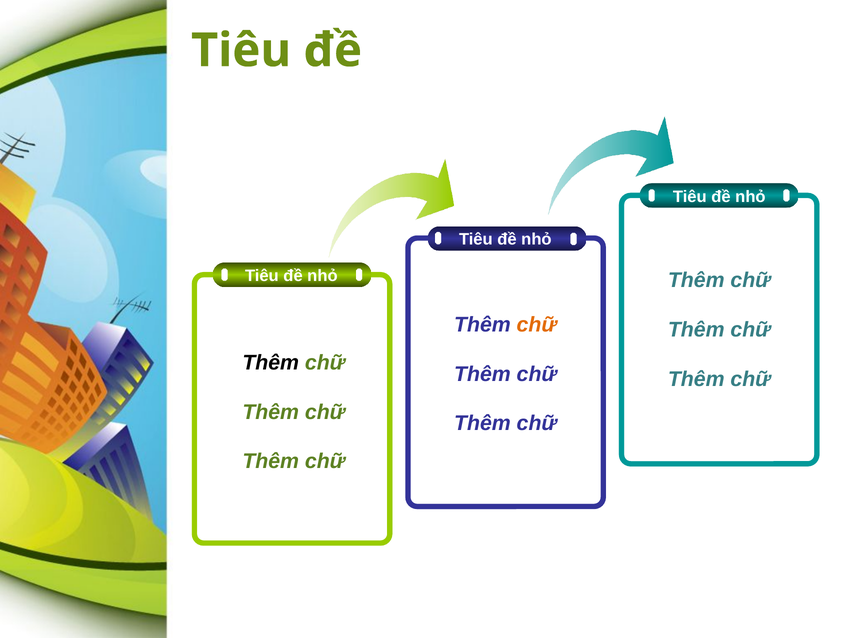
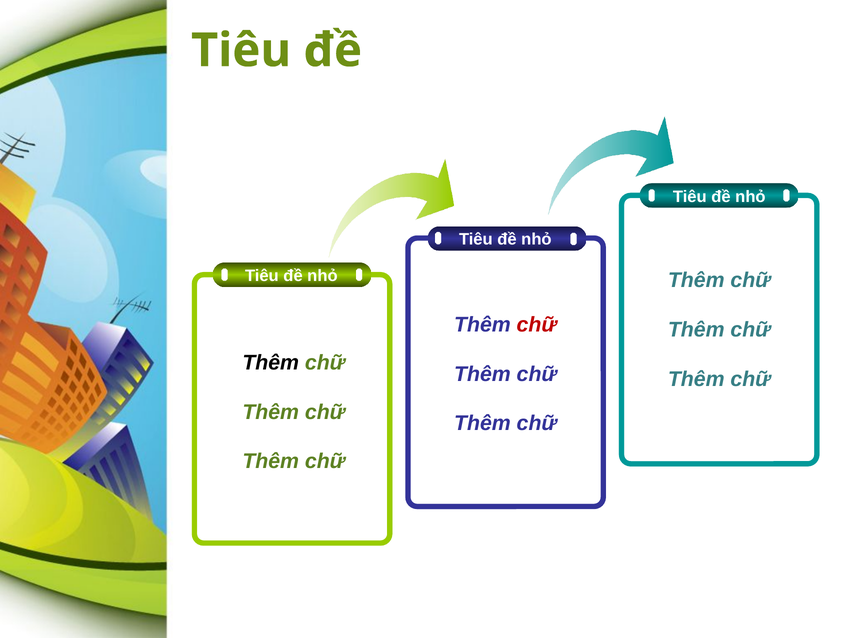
chữ at (537, 325) colour: orange -> red
